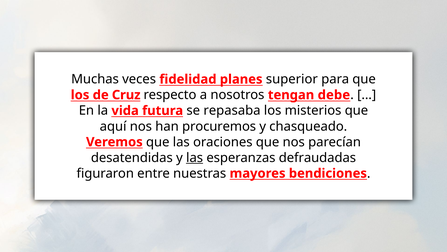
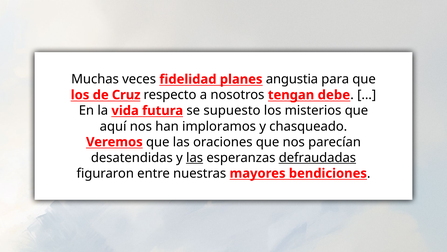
superior: superior -> angustia
repasaba: repasaba -> supuesto
procuremos: procuremos -> imploramos
defraudadas underline: none -> present
